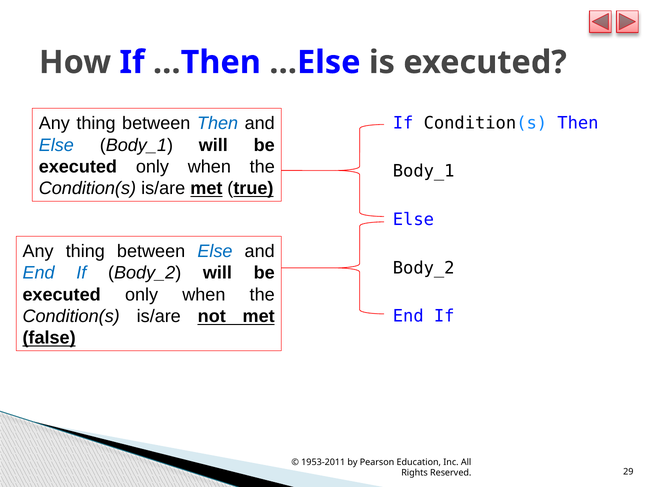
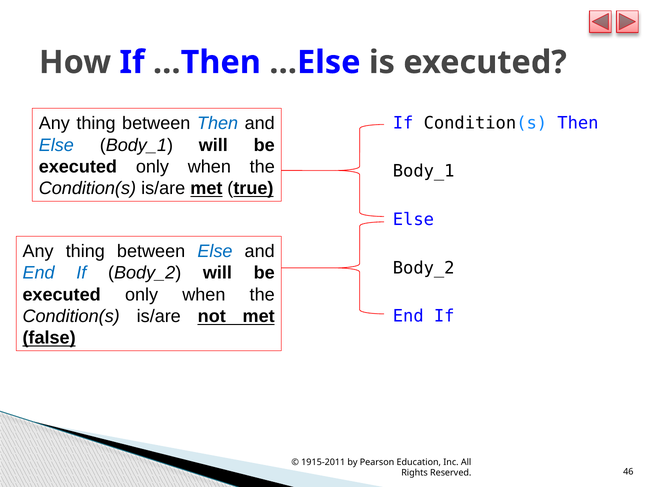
1953-2011: 1953-2011 -> 1915-2011
29: 29 -> 46
